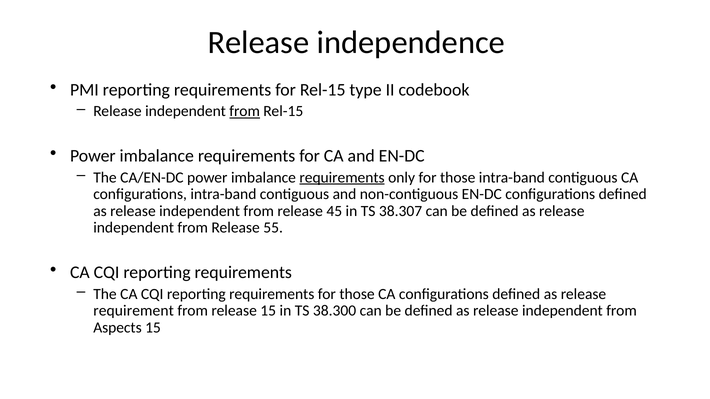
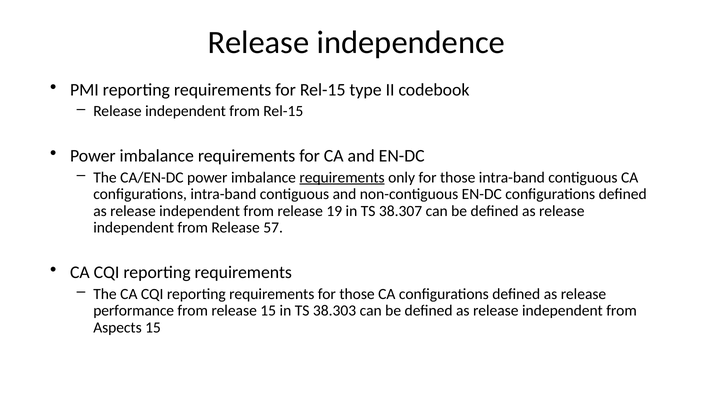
from at (245, 111) underline: present -> none
45: 45 -> 19
55: 55 -> 57
requirement: requirement -> performance
38.300: 38.300 -> 38.303
